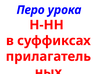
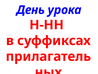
Перо: Перо -> День
